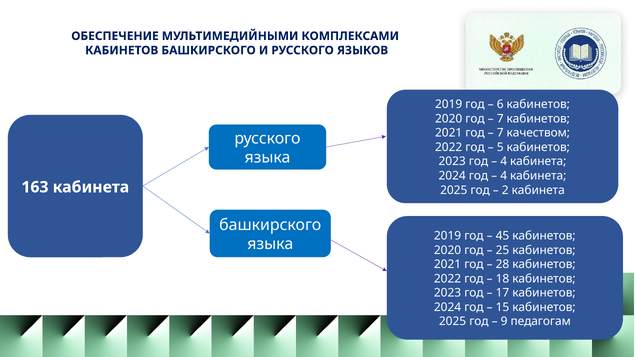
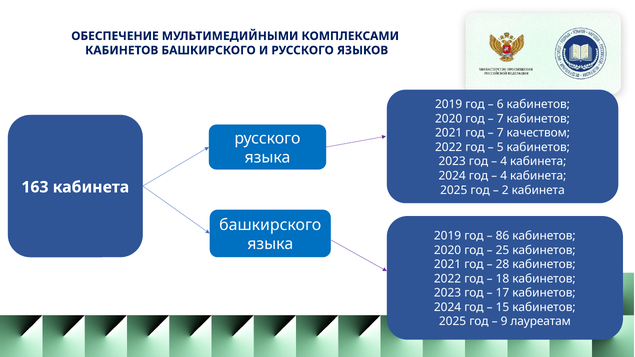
45: 45 -> 86
педагогам: педагогам -> лауреатам
